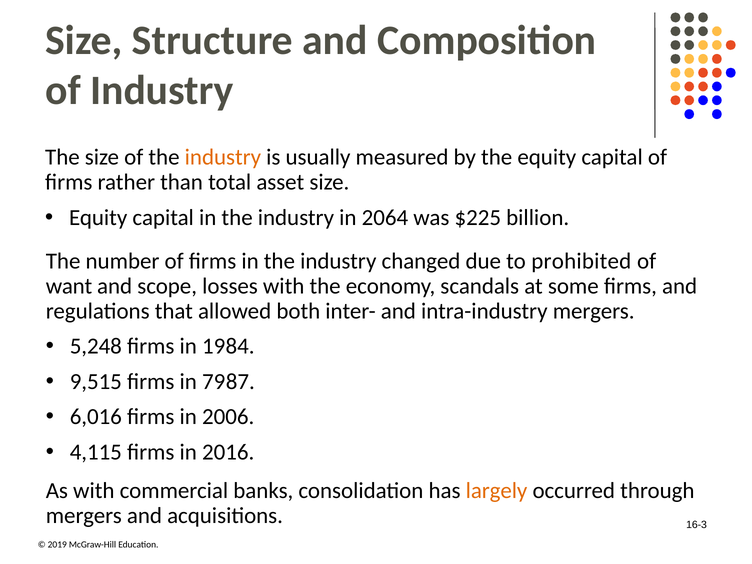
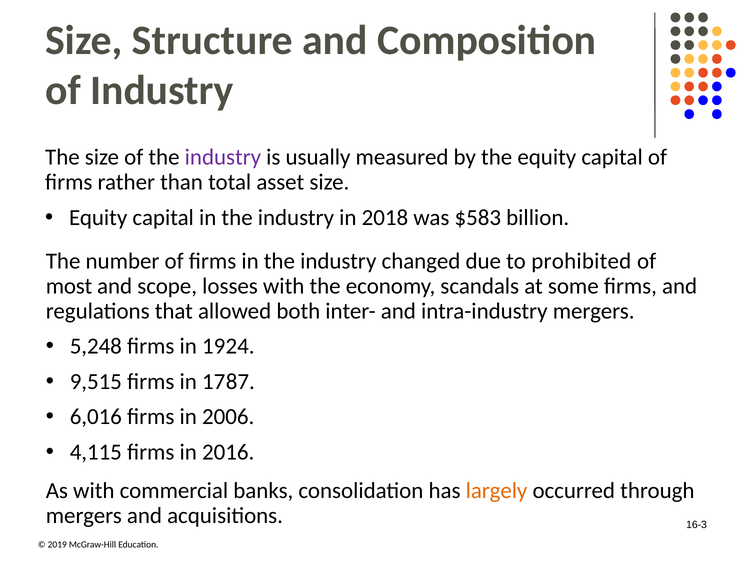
industry at (223, 157) colour: orange -> purple
2064: 2064 -> 2018
$225: $225 -> $583
want: want -> most
84: 84 -> 24
79: 79 -> 17
